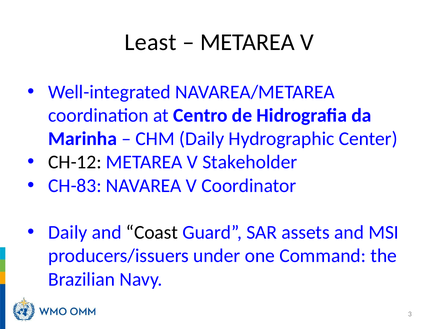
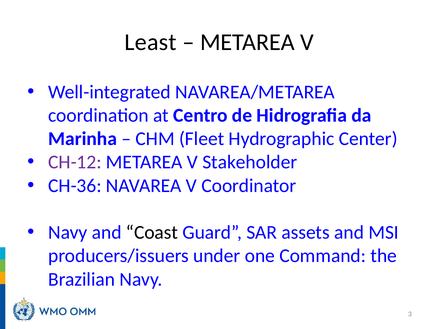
CHM Daily: Daily -> Fleet
CH-12 colour: black -> purple
CH-83: CH-83 -> CH-36
Daily at (68, 232): Daily -> Navy
